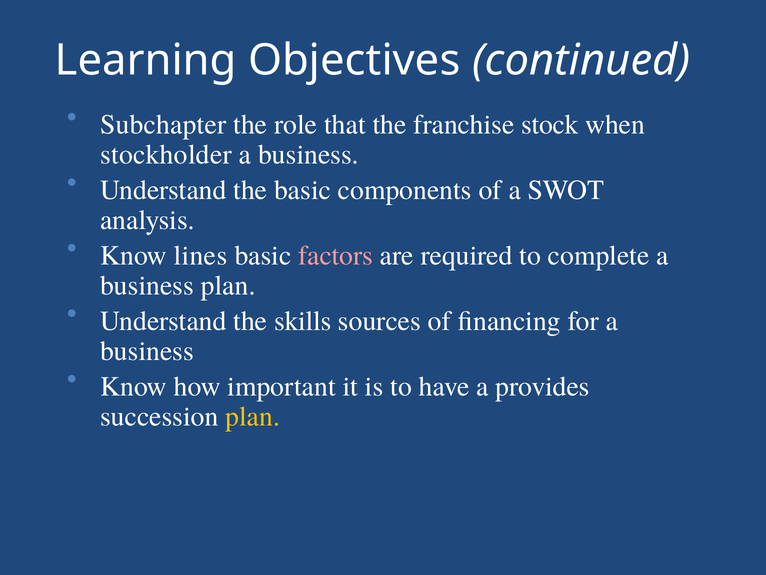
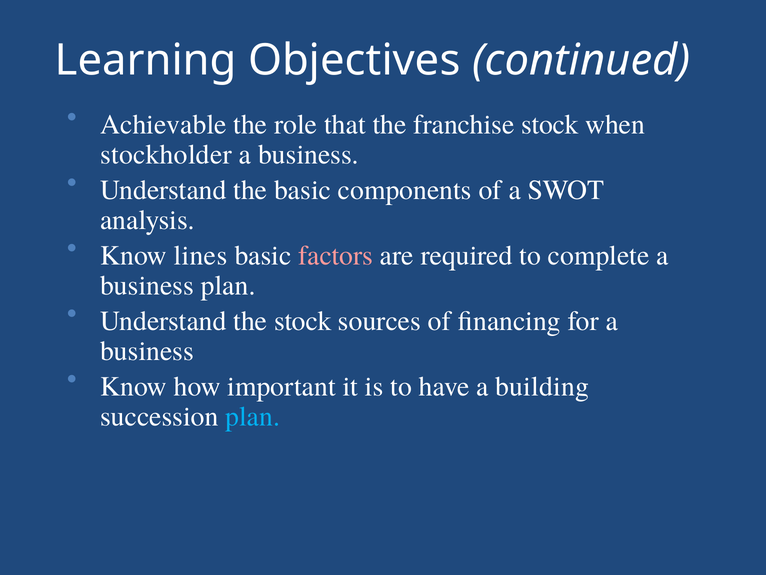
Subchapter: Subchapter -> Achievable
the skills: skills -> stock
provides: provides -> building
plan at (253, 416) colour: yellow -> light blue
